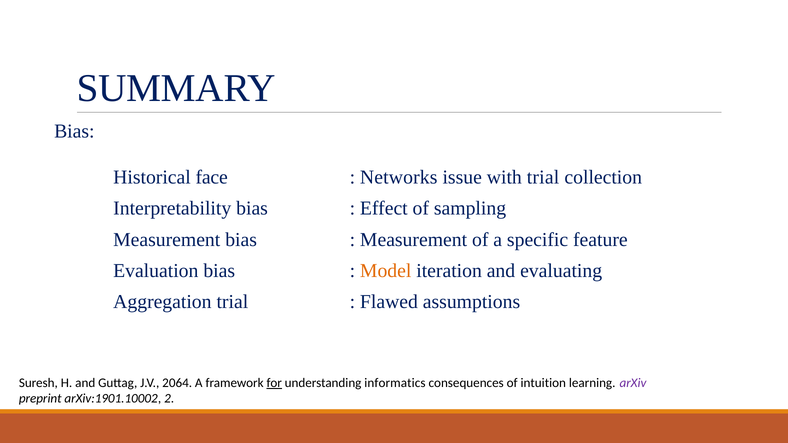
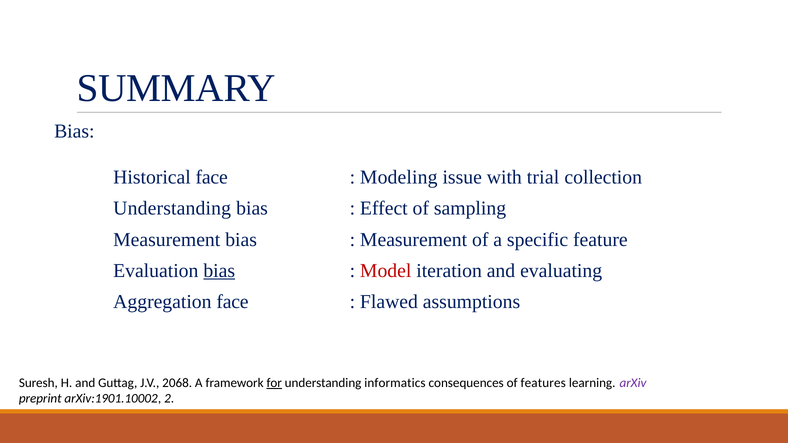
Networks: Networks -> Modeling
Interpretability at (172, 209): Interpretability -> Understanding
bias at (219, 271) underline: none -> present
Model colour: orange -> red
Aggregation trial: trial -> face
2064: 2064 -> 2068
intuition: intuition -> features
